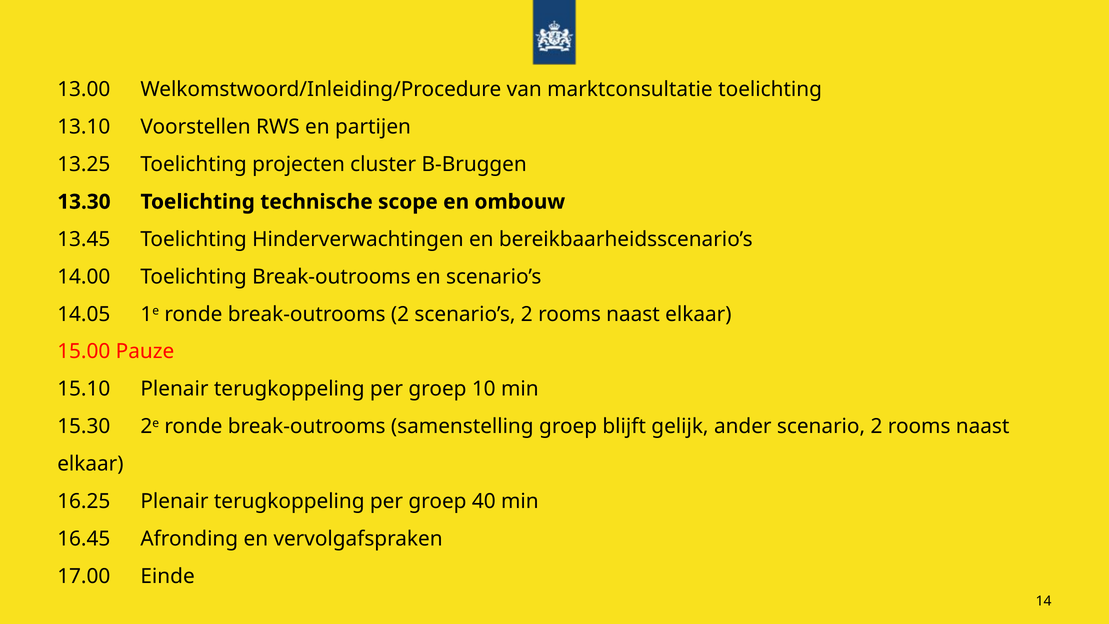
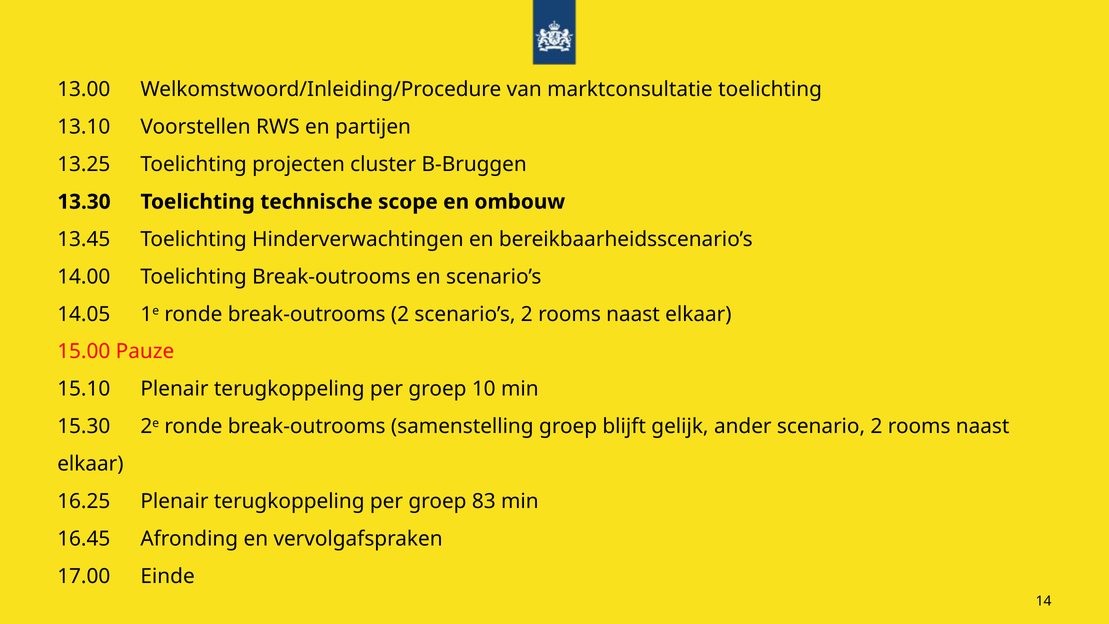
40: 40 -> 83
